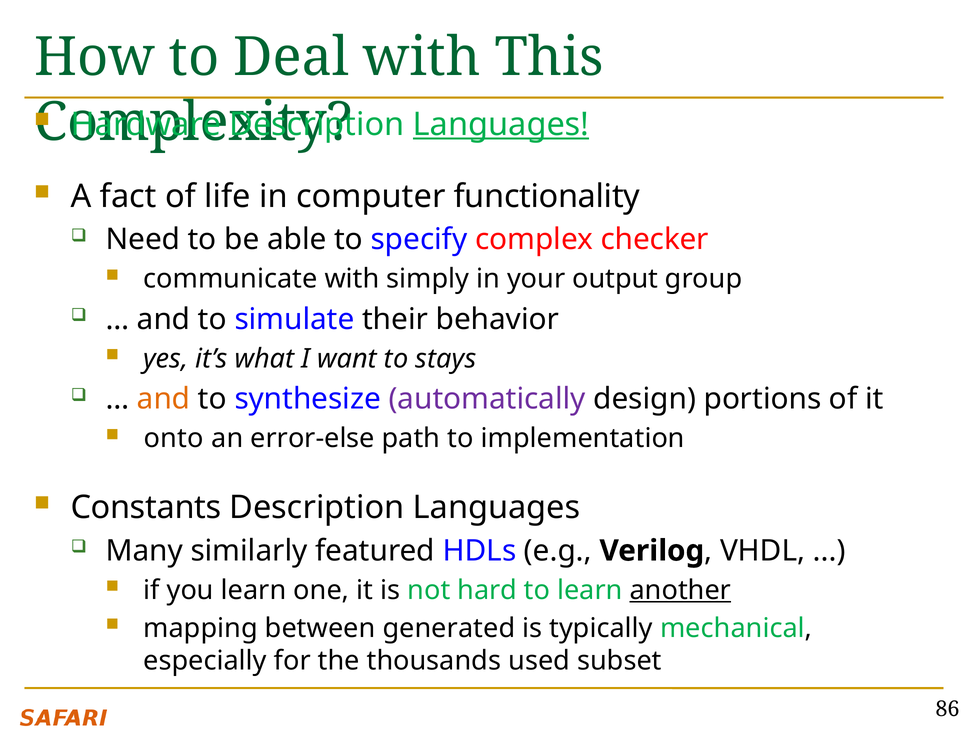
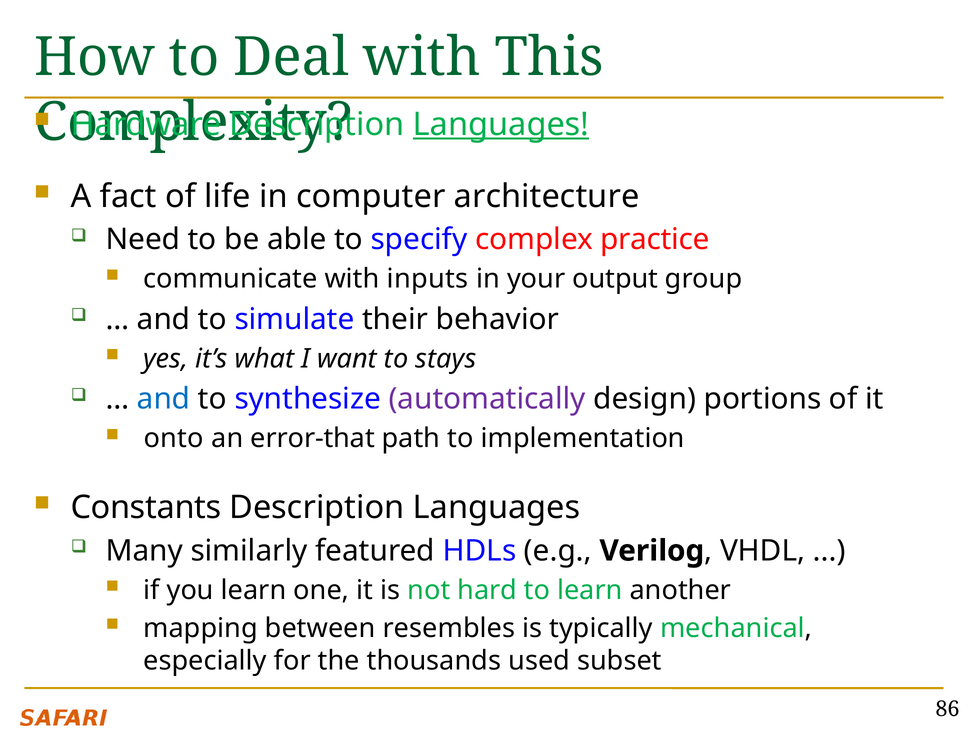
functionality: functionality -> architecture
checker: checker -> practice
simply: simply -> inputs
and at (164, 399) colour: orange -> blue
error-else: error-else -> error-that
another underline: present -> none
generated: generated -> resembles
